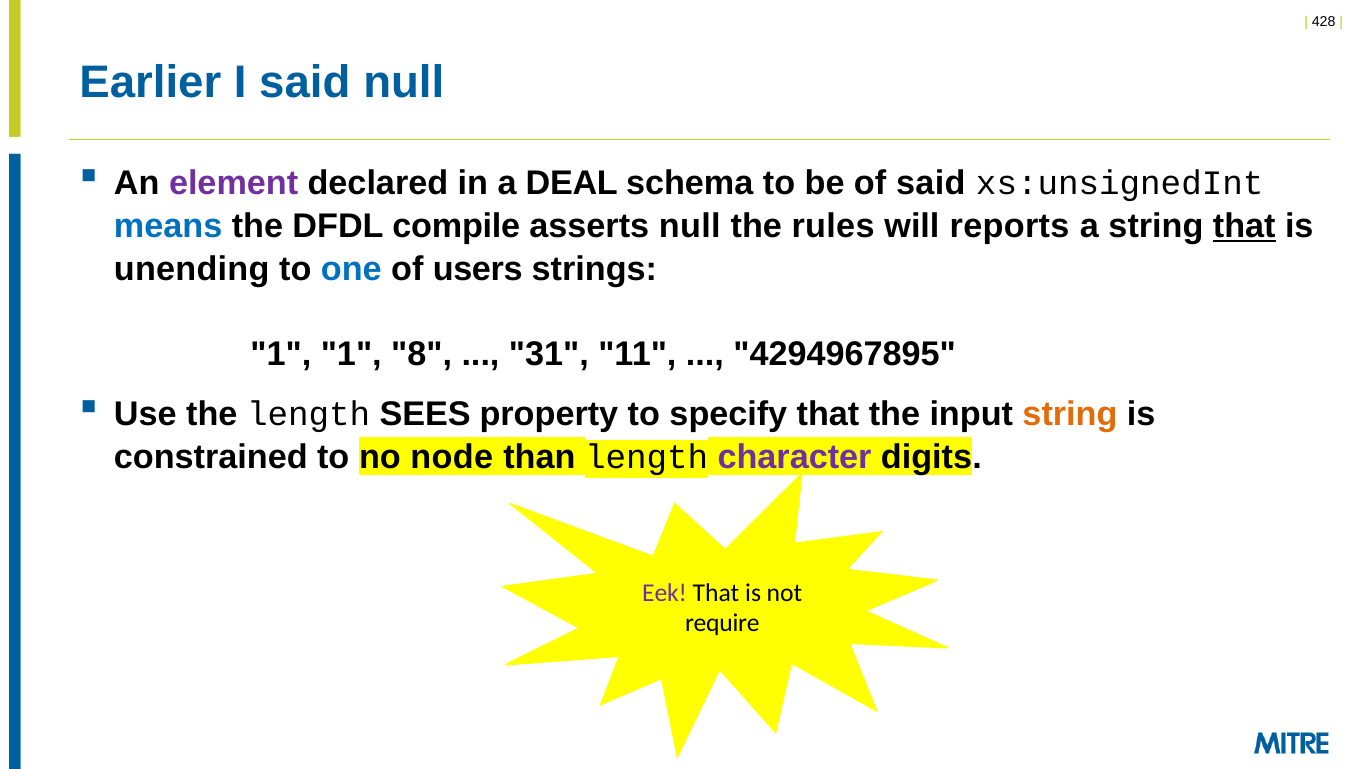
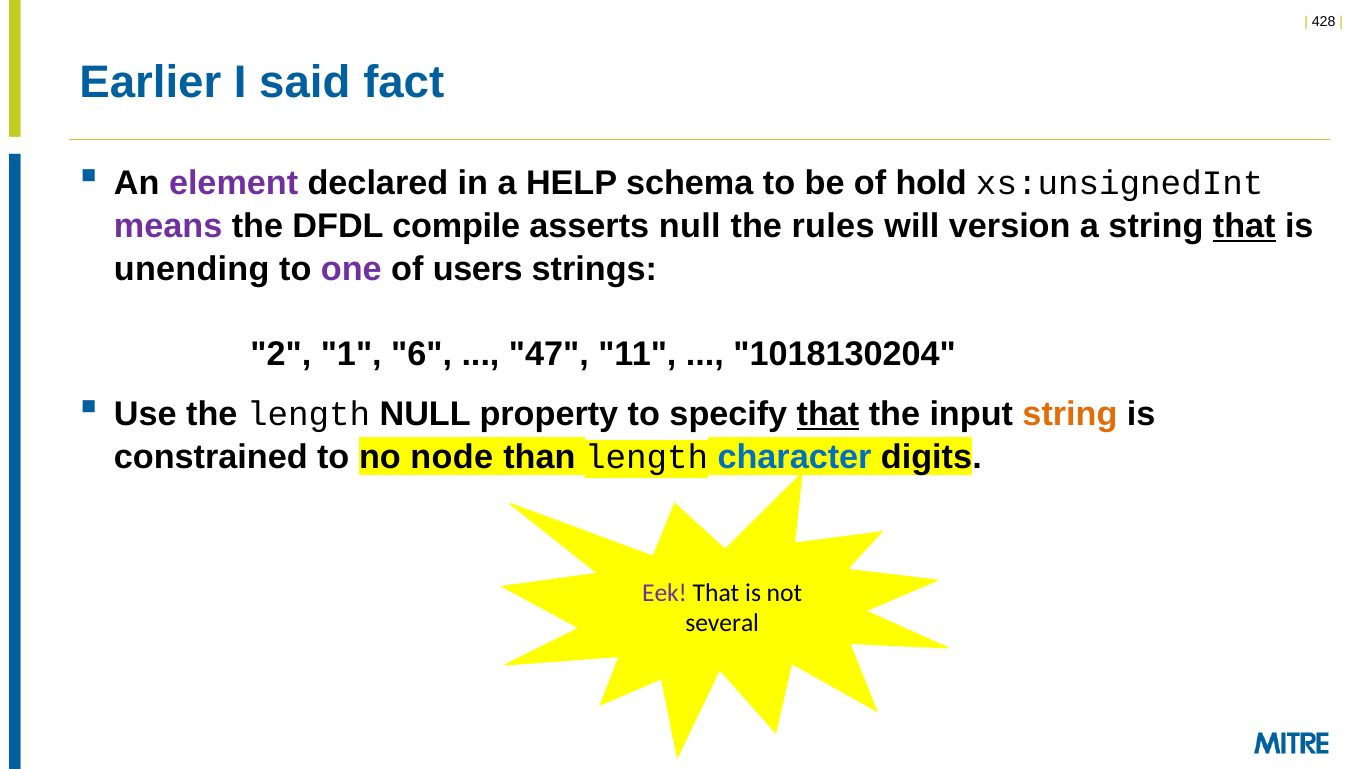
said null: null -> fact
DEAL: DEAL -> HELP
of said: said -> hold
means colour: blue -> purple
reports: reports -> version
one colour: blue -> purple
1 at (281, 355): 1 -> 2
8: 8 -> 6
31: 31 -> 47
4294967895: 4294967895 -> 1018130204
length SEES: SEES -> NULL
that at (828, 414) underline: none -> present
character colour: purple -> blue
require: require -> several
